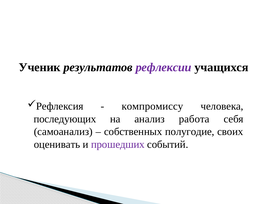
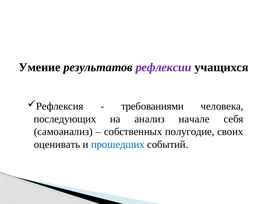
Ученик: Ученик -> Умение
компромиссу: компромиссу -> требованиями
работа: работа -> начале
прошедших colour: purple -> blue
